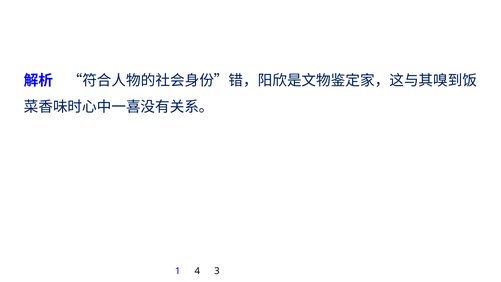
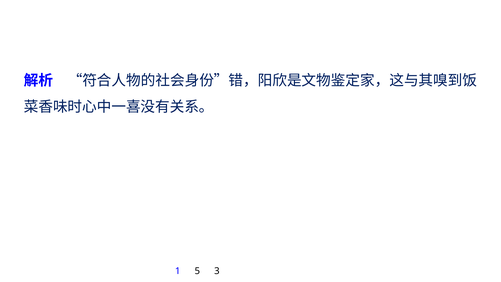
4: 4 -> 5
